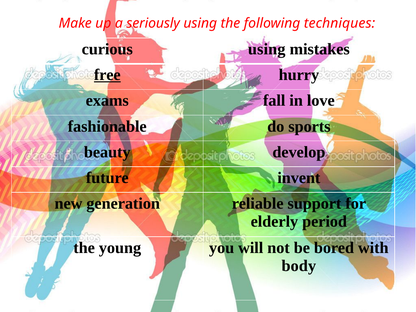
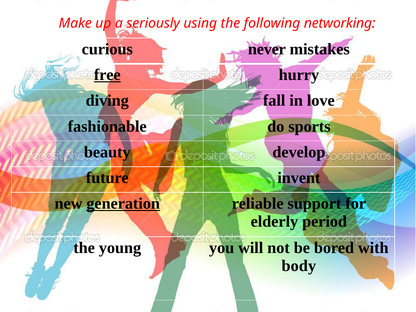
techniques: techniques -> networking
curious using: using -> never
exams: exams -> diving
generation underline: none -> present
